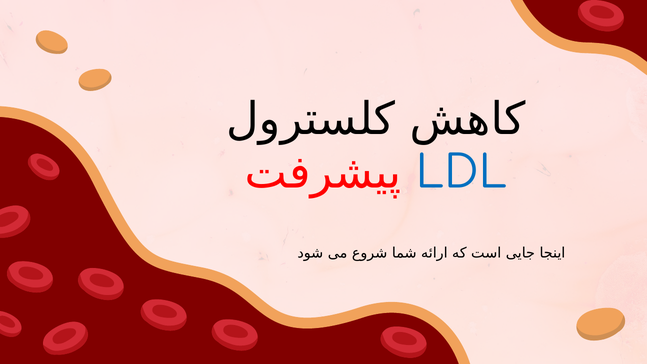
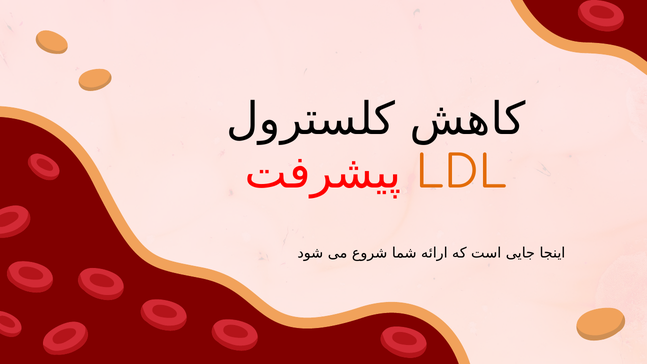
LDL colour: blue -> orange
